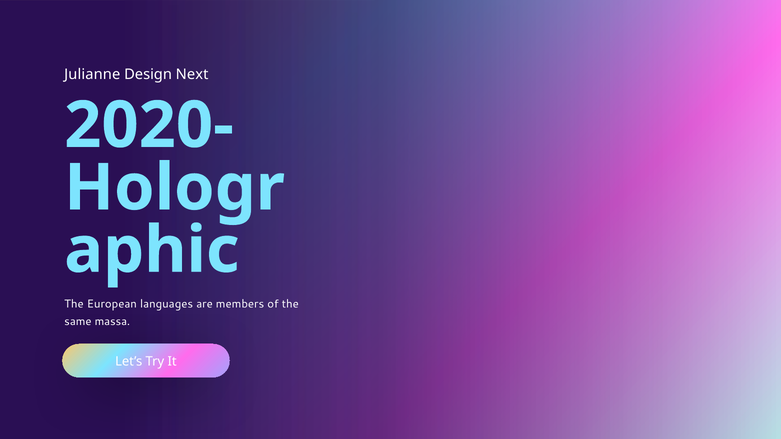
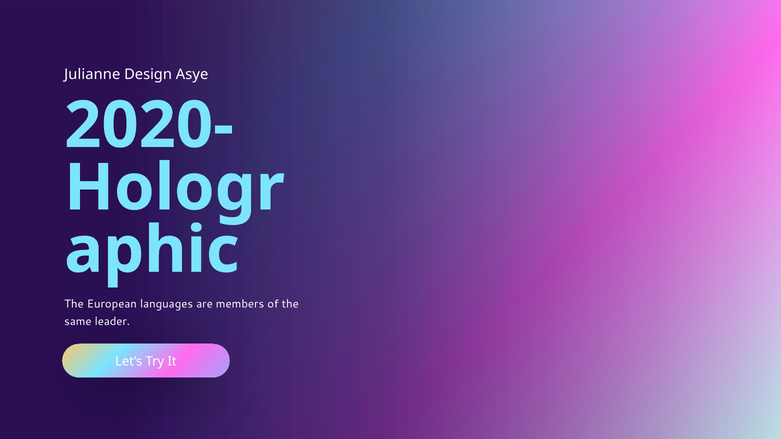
Next: Next -> Asye
massa: massa -> leader
